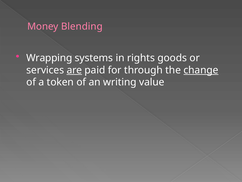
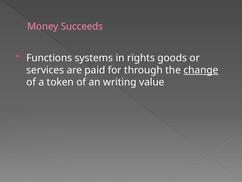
Blending: Blending -> Succeeds
Wrapping: Wrapping -> Functions
are underline: present -> none
